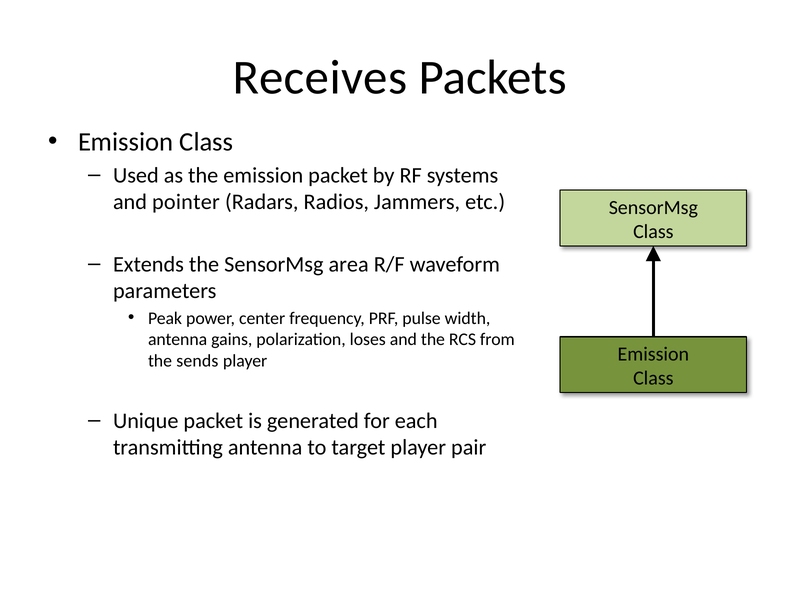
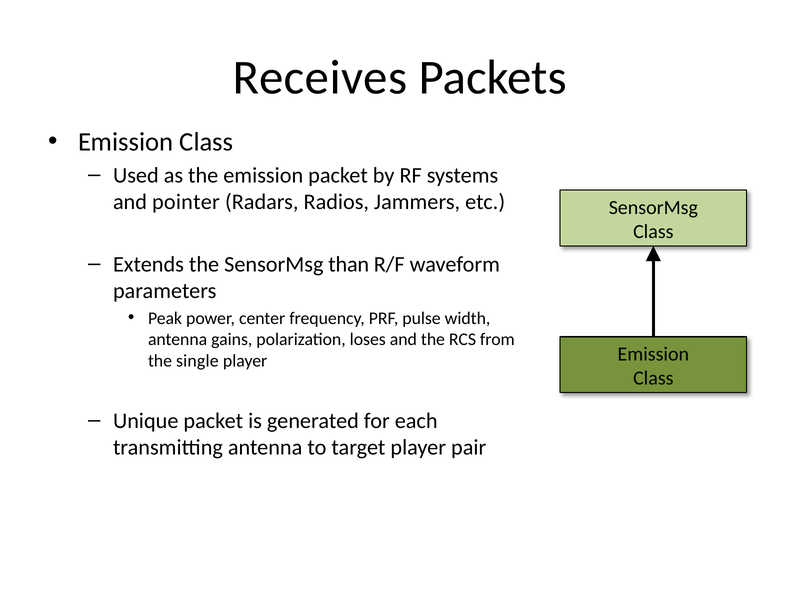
area: area -> than
sends: sends -> single
